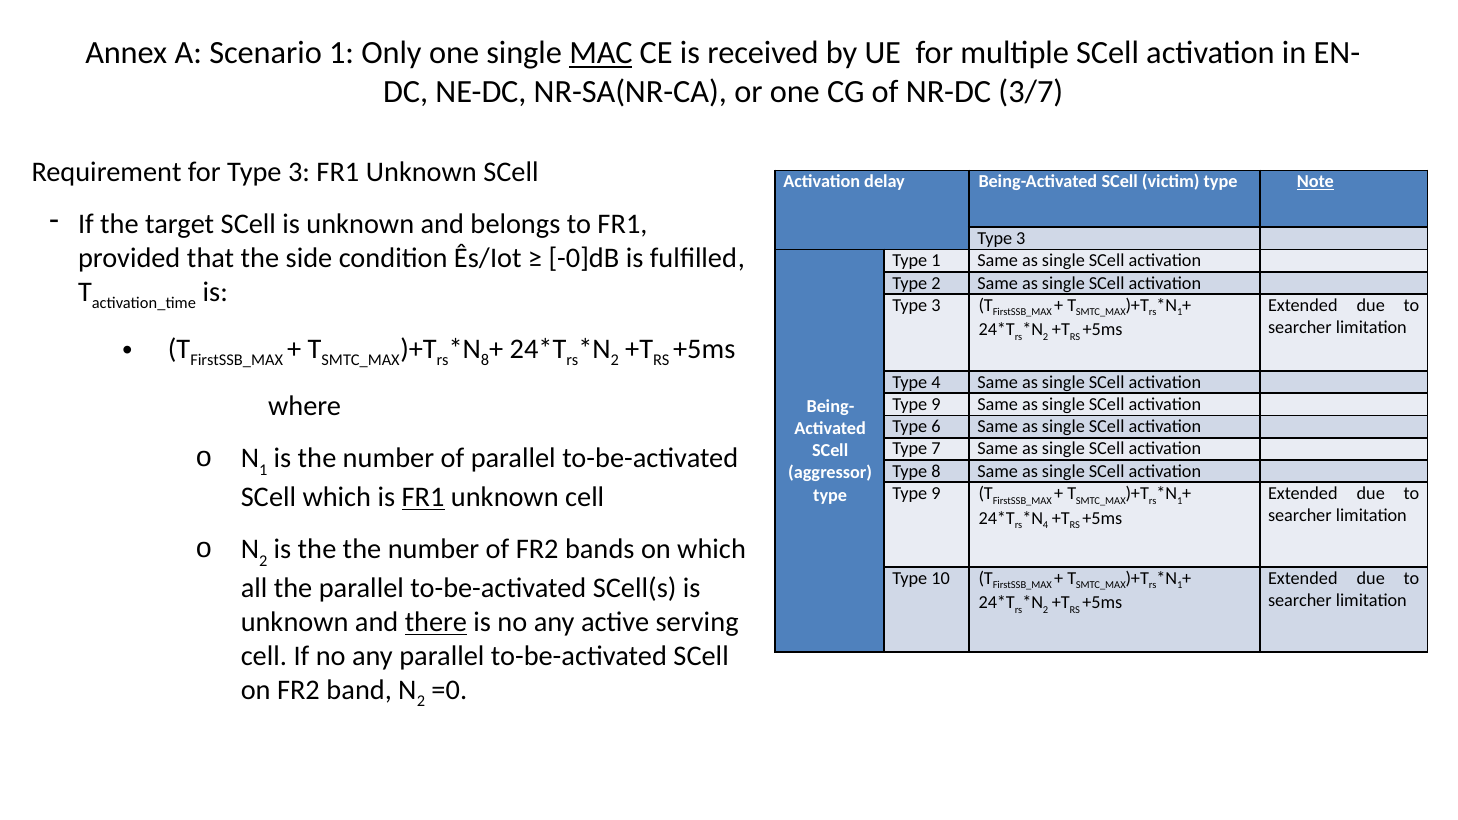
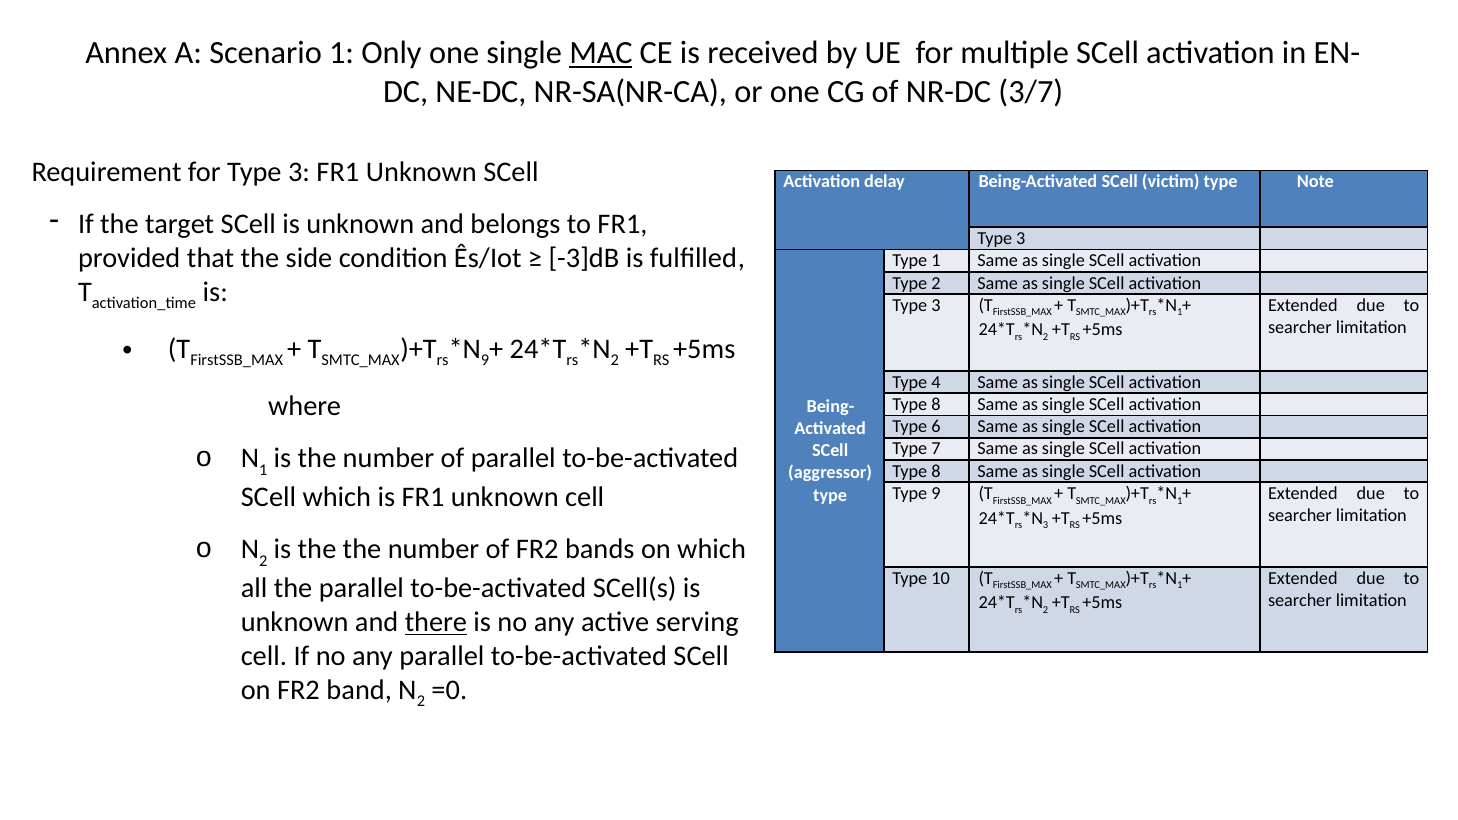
Note underline: present -> none
-0]dB: -0]dB -> -3]dB
8 at (485, 360): 8 -> 9
9 at (936, 405): 9 -> 8
FR1 at (423, 497) underline: present -> none
4 at (1046, 525): 4 -> 3
